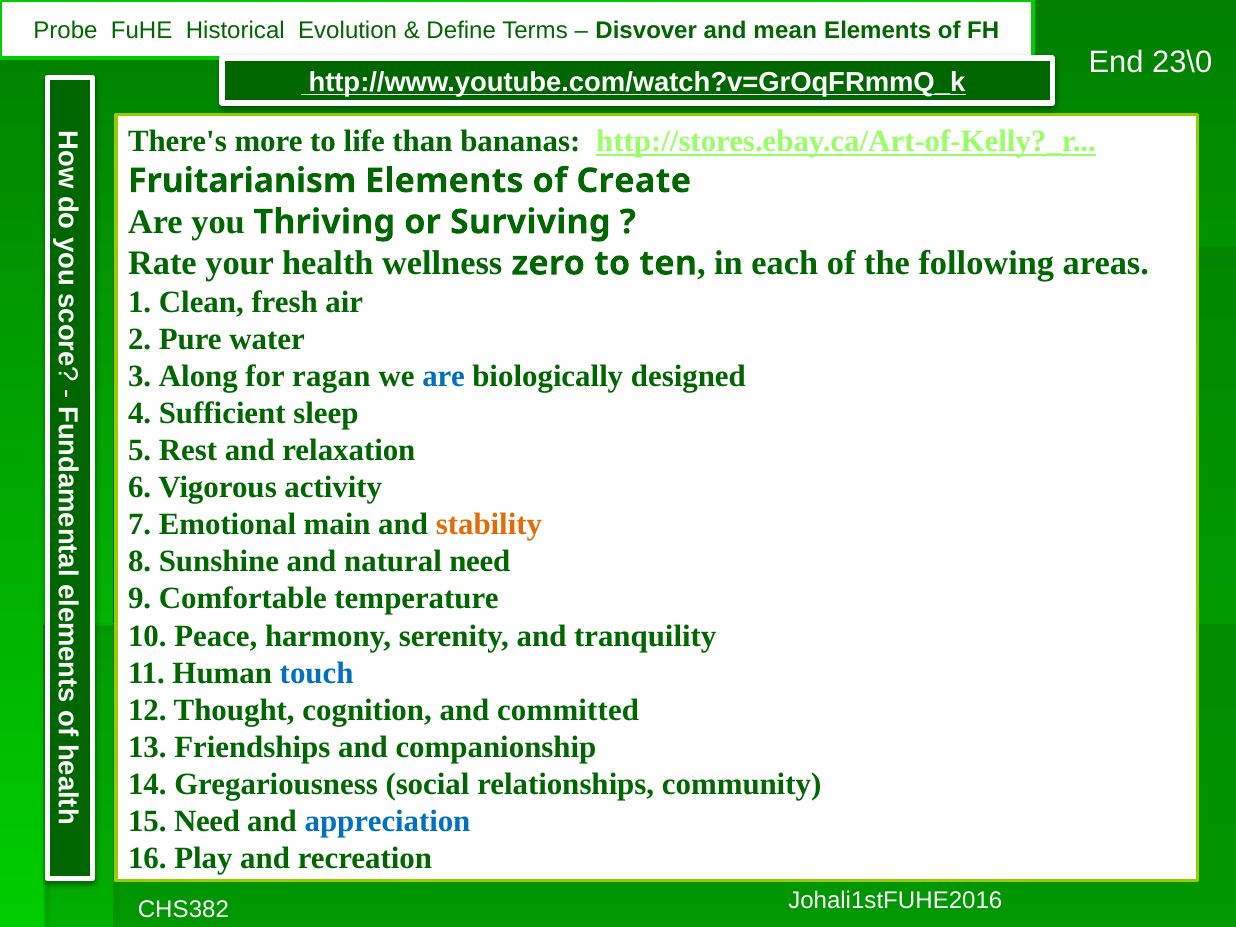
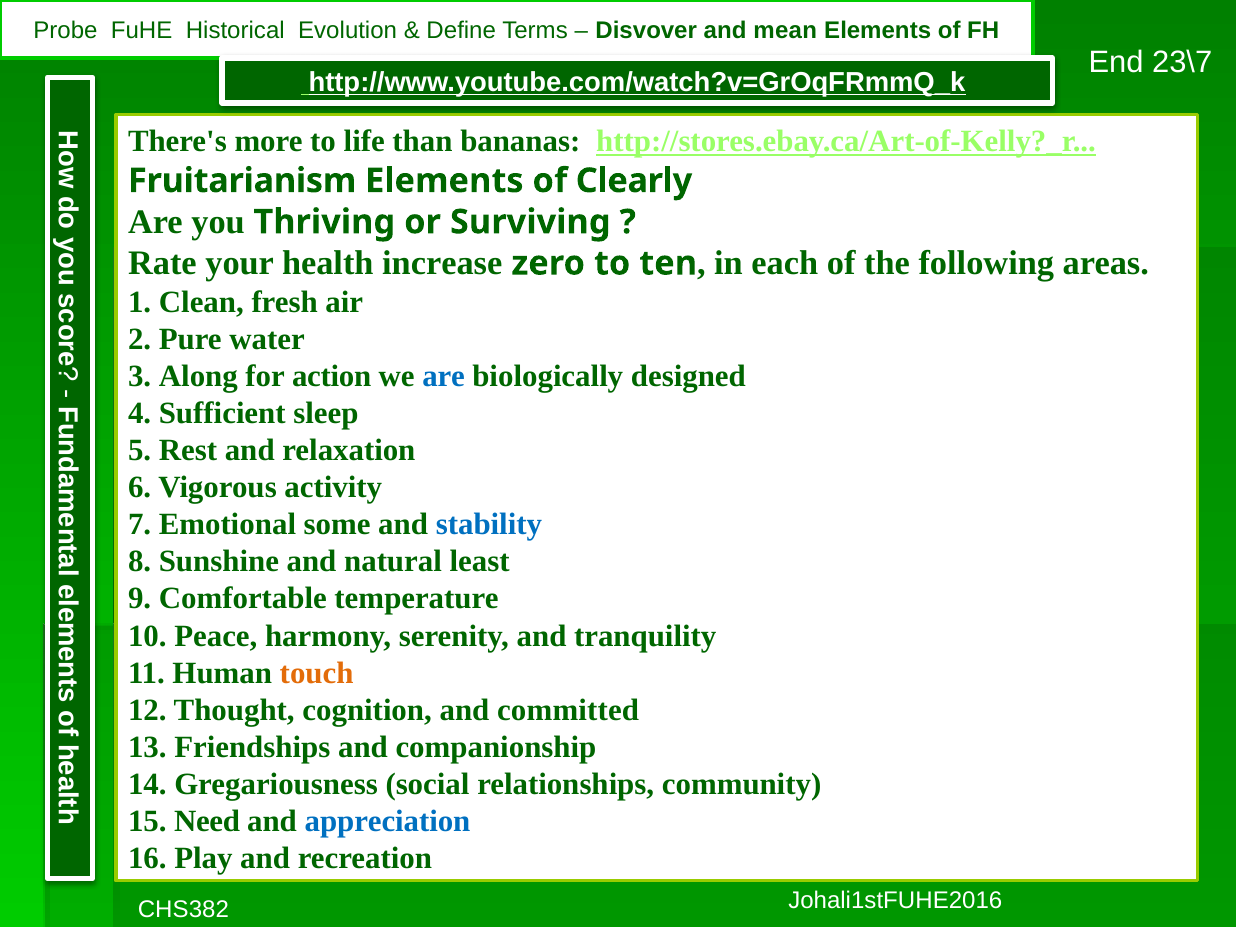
23\0: 23\0 -> 23\7
Create: Create -> Clearly
wellness: wellness -> increase
ragan: ragan -> action
main: main -> some
stability colour: orange -> blue
natural need: need -> least
touch colour: blue -> orange
